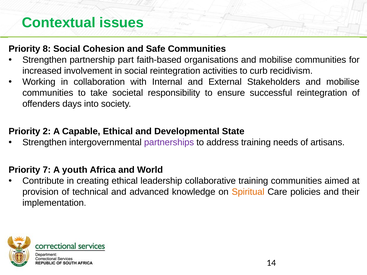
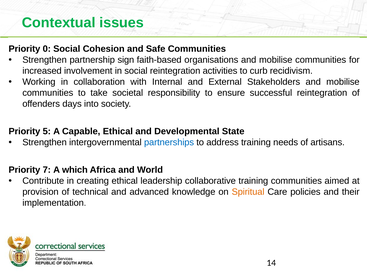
8: 8 -> 0
part: part -> sign
2: 2 -> 5
partnerships colour: purple -> blue
youth: youth -> which
